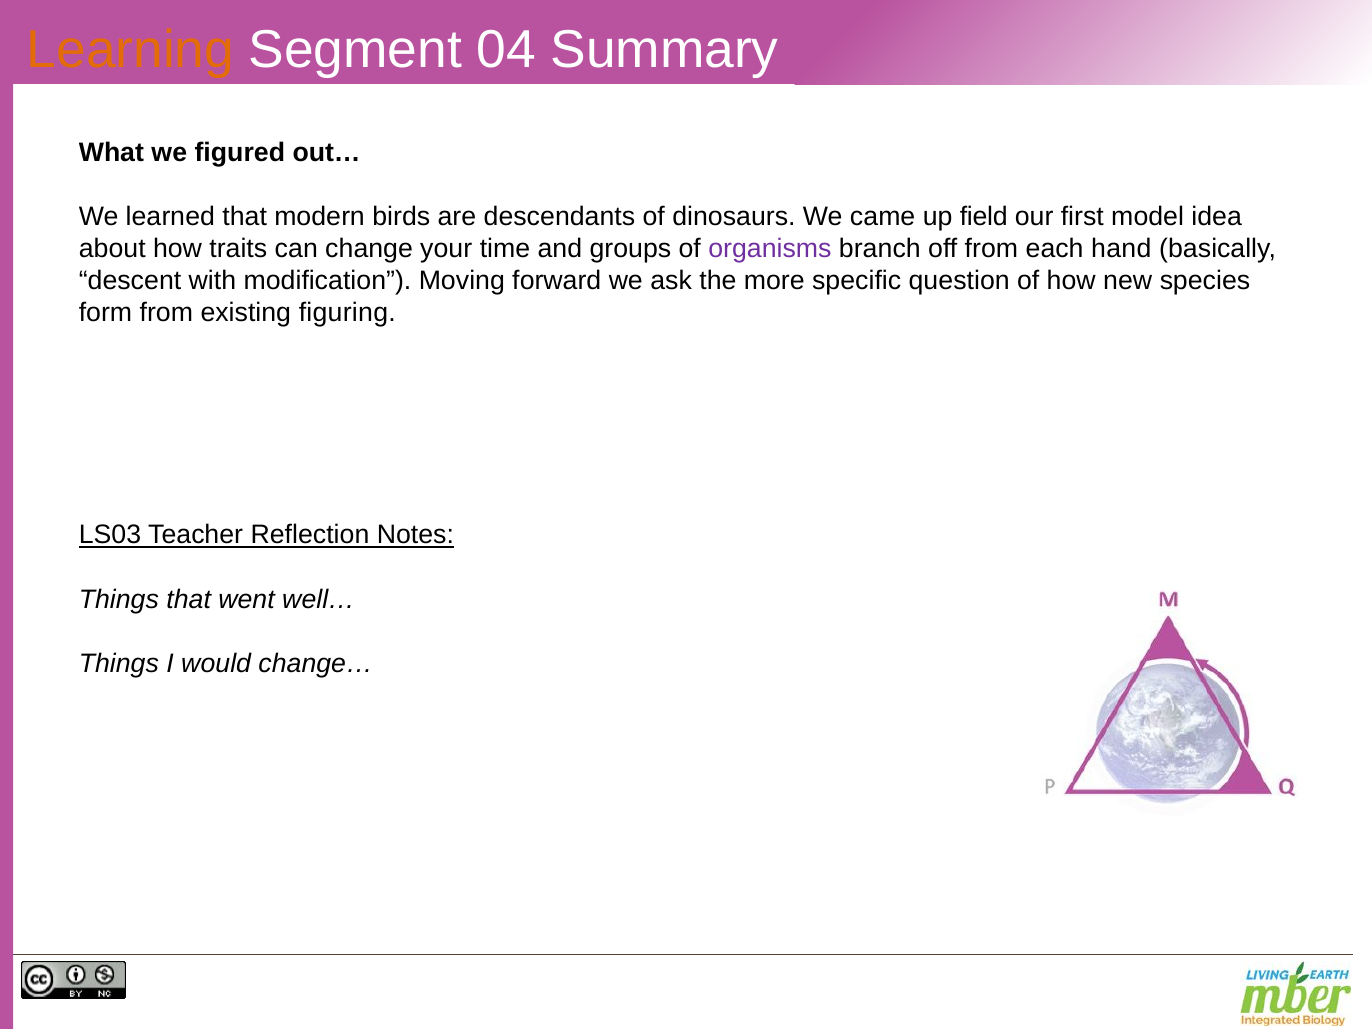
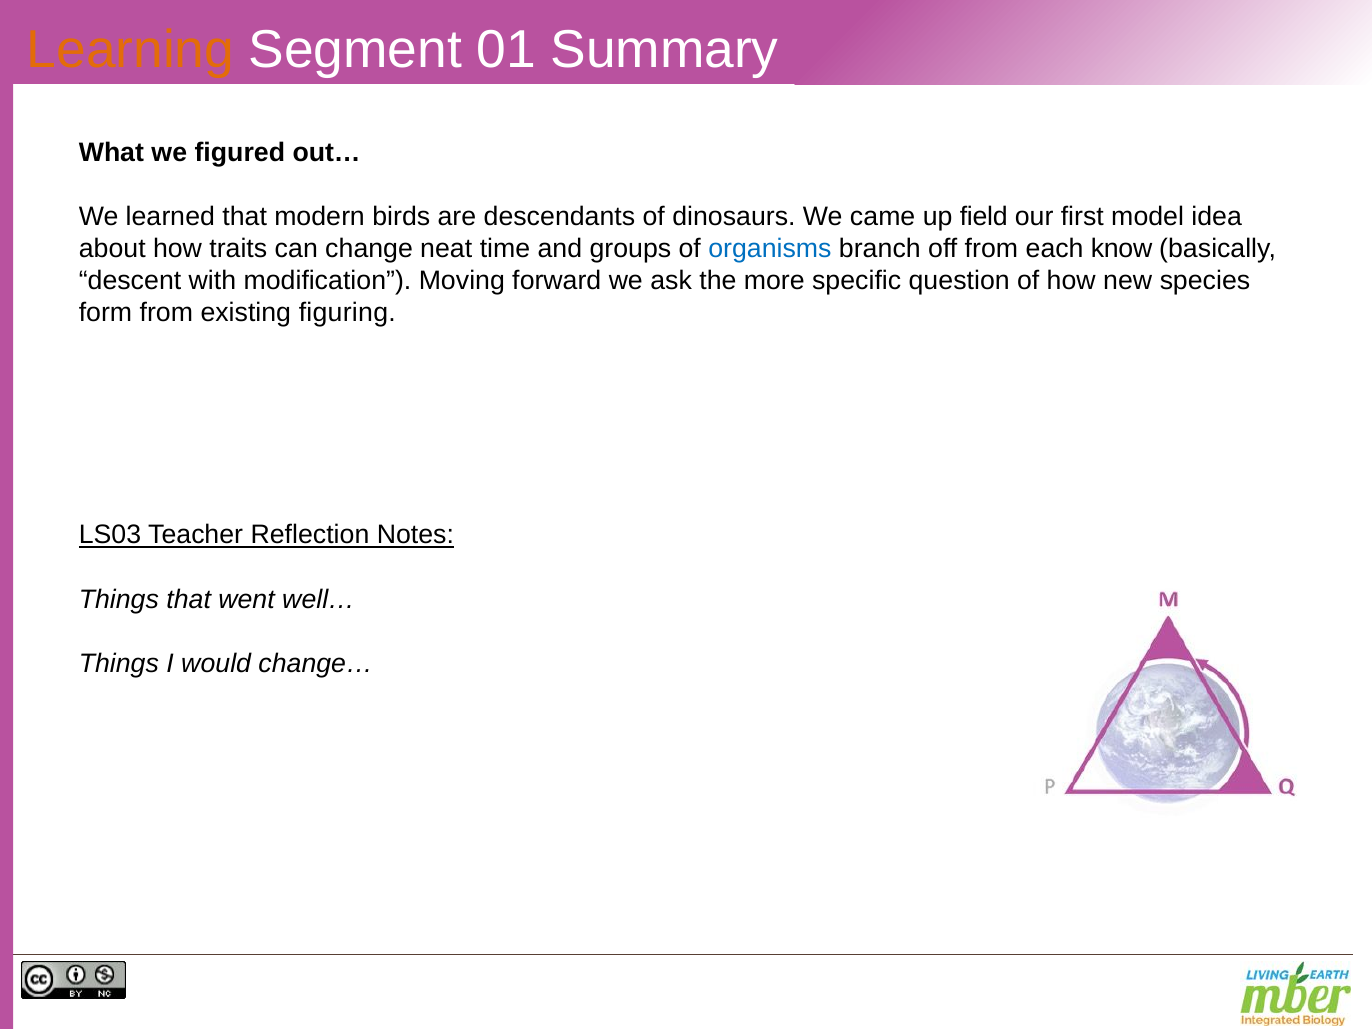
04: 04 -> 01
your: your -> neat
organisms colour: purple -> blue
hand: hand -> know
